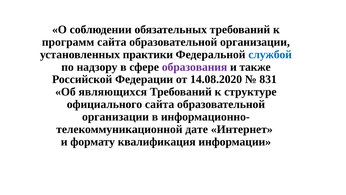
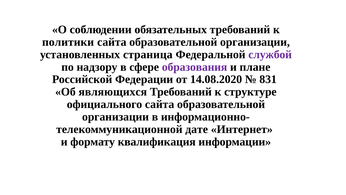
программ: программ -> политики
практики: практики -> страница
службой colour: blue -> purple
также: также -> плане
